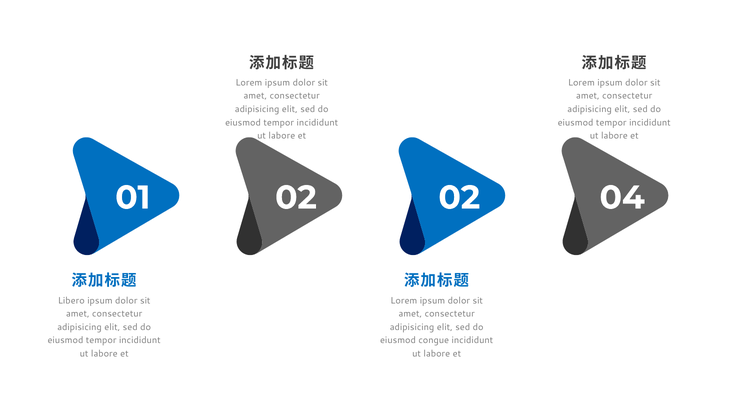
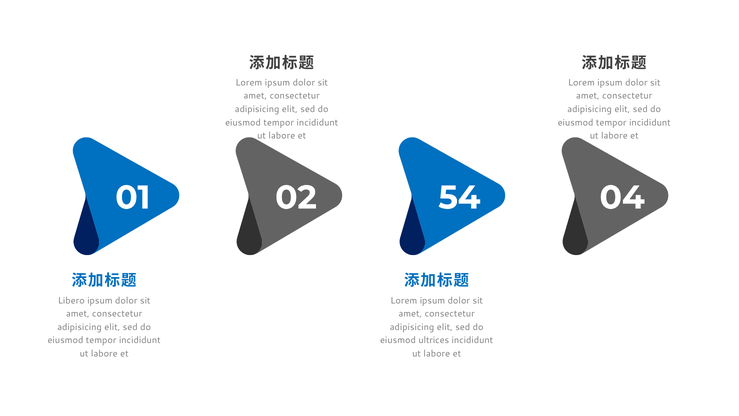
02 02: 02 -> 54
congue: congue -> ultrices
